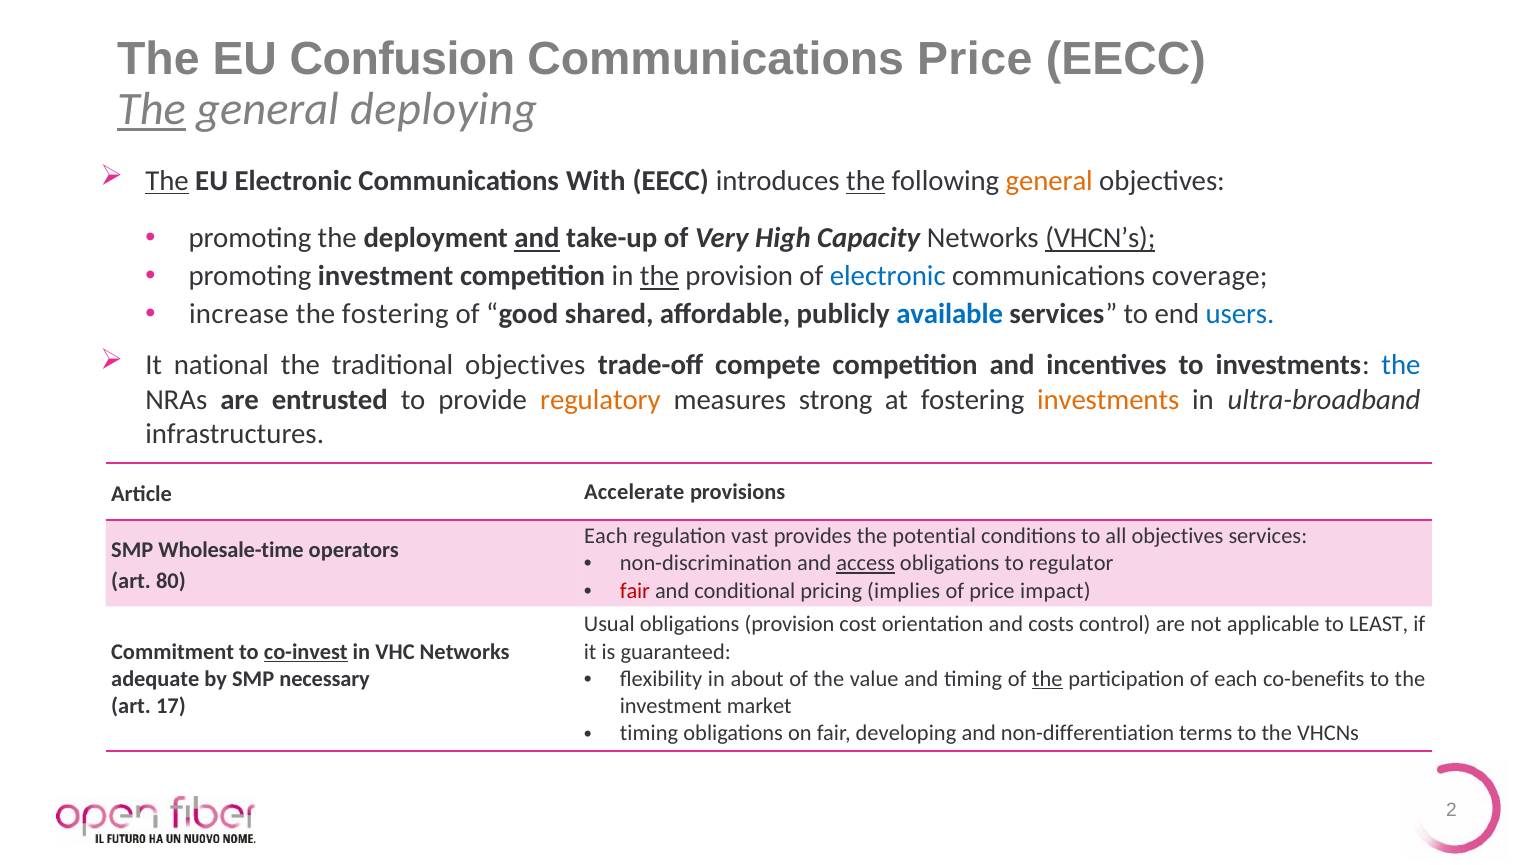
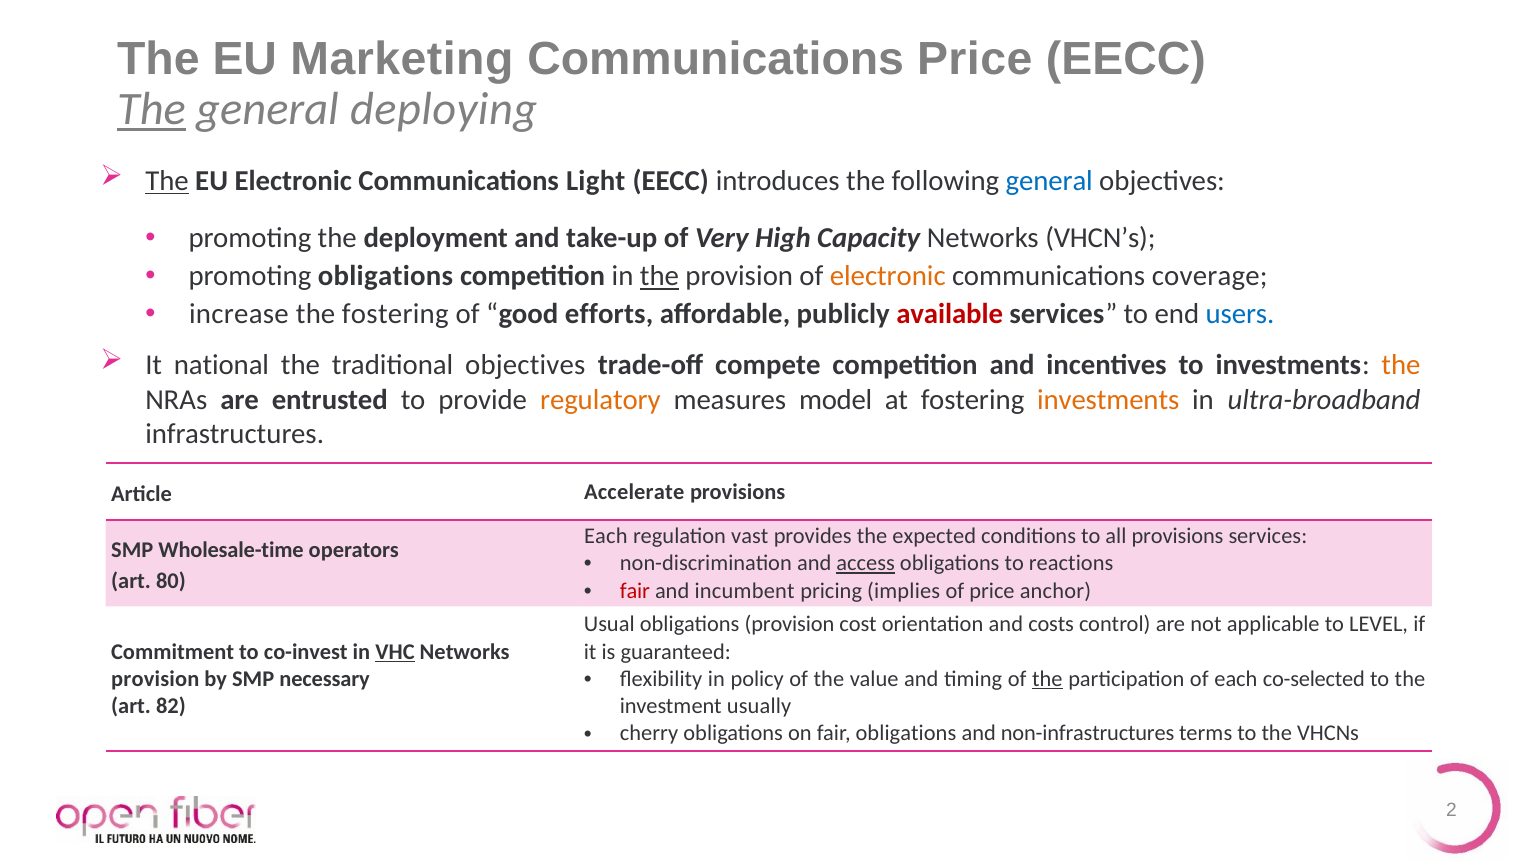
Confusion: Confusion -> Marketing
With: With -> Light
the at (866, 181) underline: present -> none
general at (1049, 181) colour: orange -> blue
and at (537, 238) underline: present -> none
VHCN’s underline: present -> none
promoting investment: investment -> obligations
electronic at (888, 276) colour: blue -> orange
shared: shared -> efforts
available colour: blue -> red
the at (1401, 365) colour: blue -> orange
strong: strong -> model
potential: potential -> expected
all objectives: objectives -> provisions
regulator: regulator -> reactions
conditional: conditional -> incumbent
impact: impact -> anchor
LEAST: LEAST -> LEVEL
co-invest underline: present -> none
VHC underline: none -> present
about: about -> policy
co-benefits: co-benefits -> co-selected
adequate at (155, 679): adequate -> provision
17: 17 -> 82
market: market -> usually
timing at (649, 733): timing -> cherry
fair developing: developing -> obligations
non-differentiation: non-differentiation -> non-infrastructures
